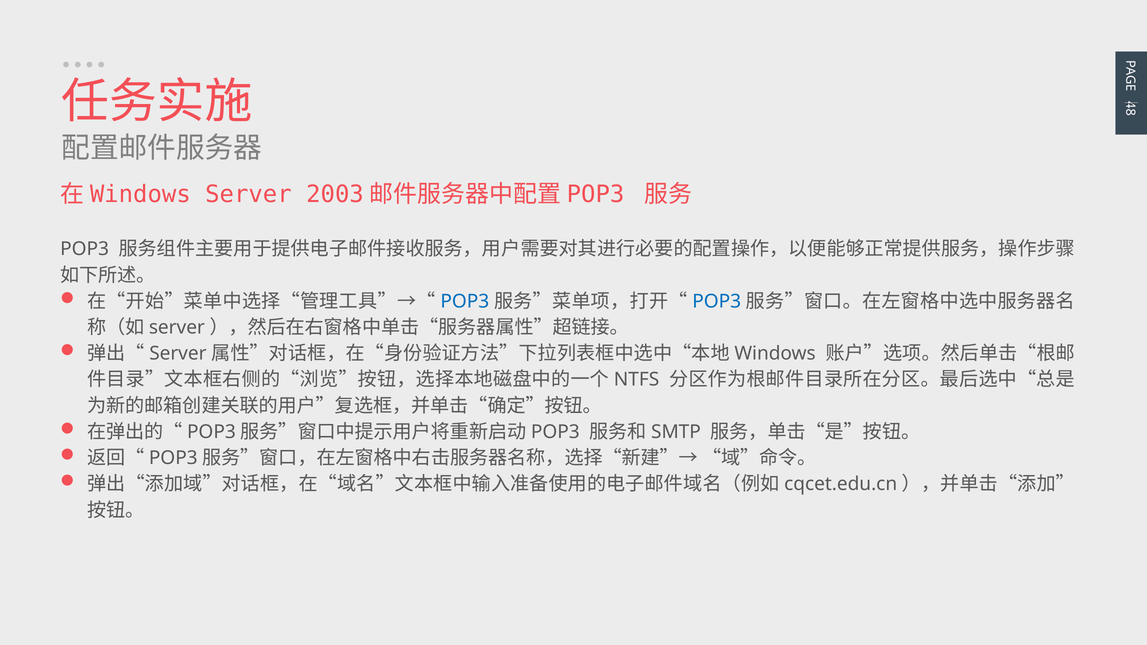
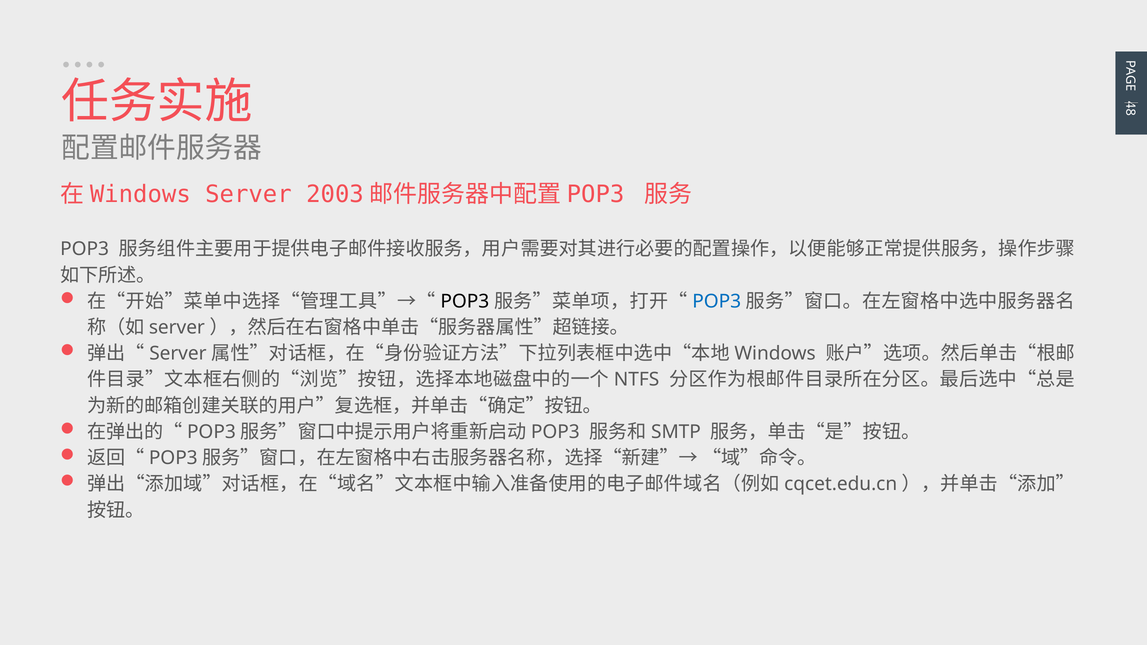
POP3 at (465, 301) colour: blue -> black
